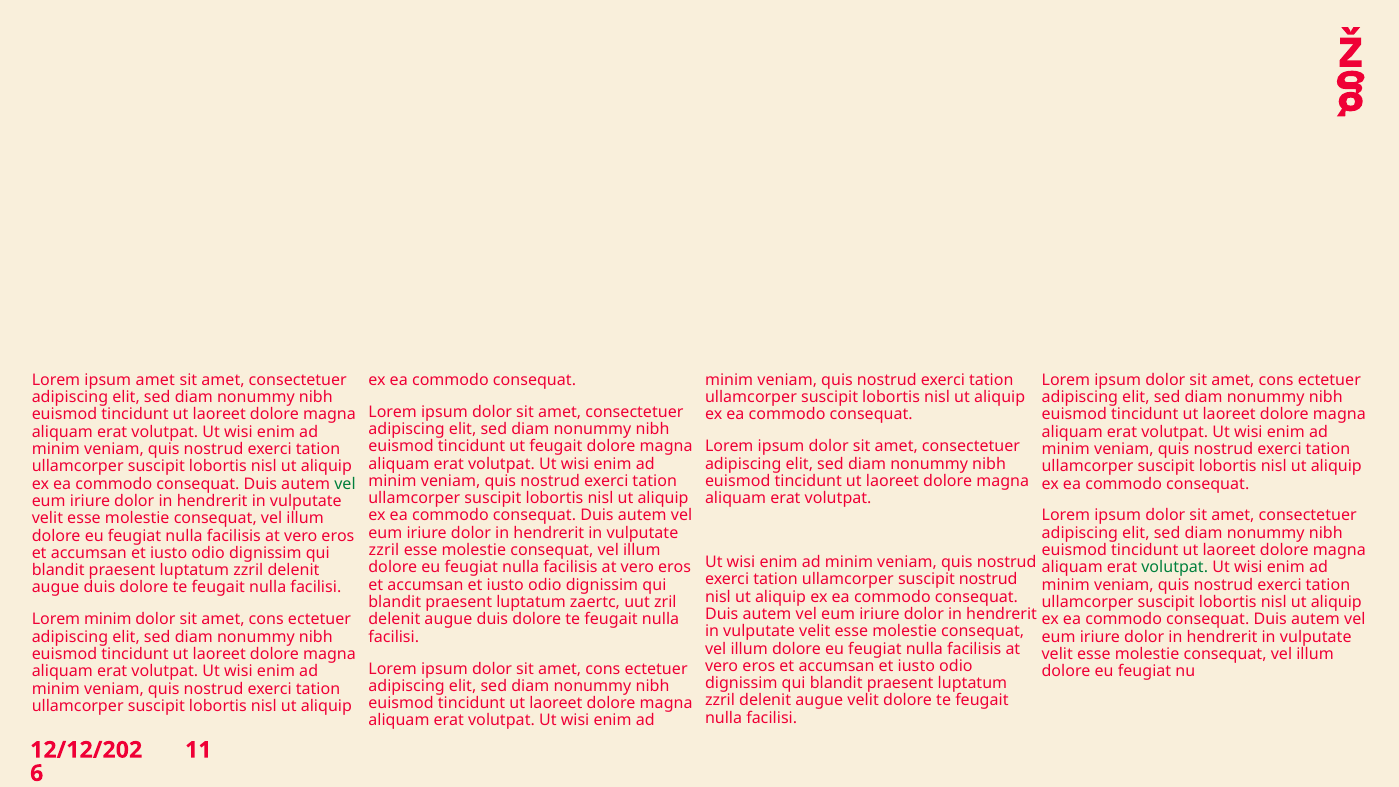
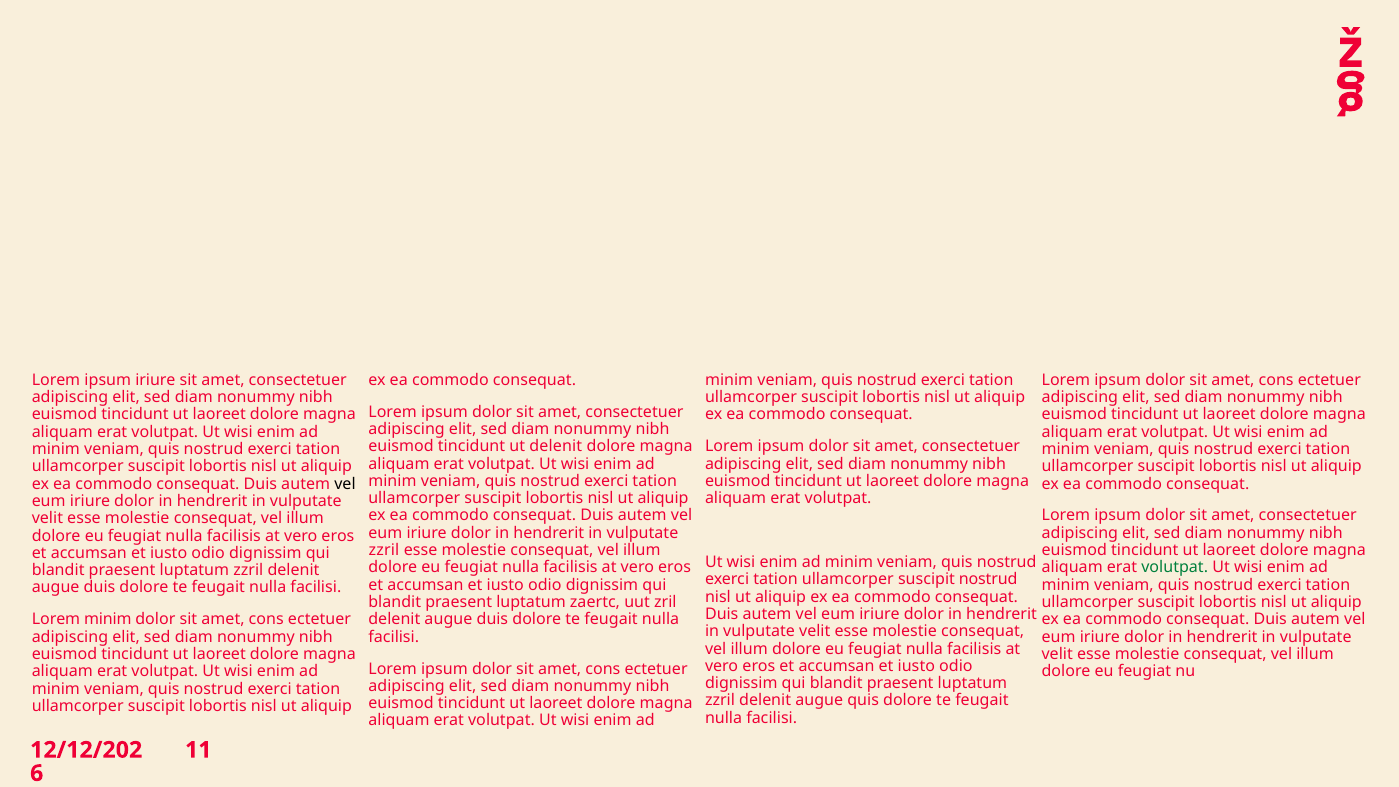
ipsum amet: amet -> iriure
ut feugait: feugait -> delenit
vel at (345, 484) colour: green -> black
augue velit: velit -> quis
